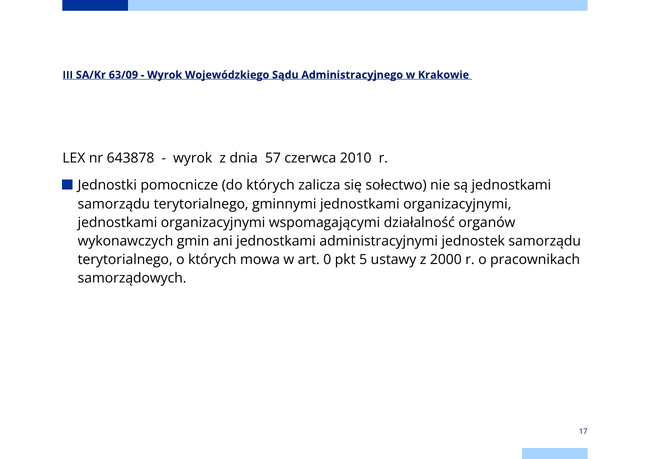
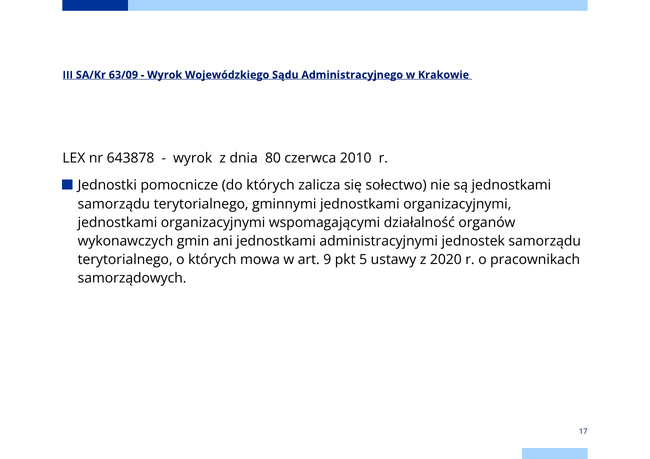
57: 57 -> 80
0: 0 -> 9
2000: 2000 -> 2020
